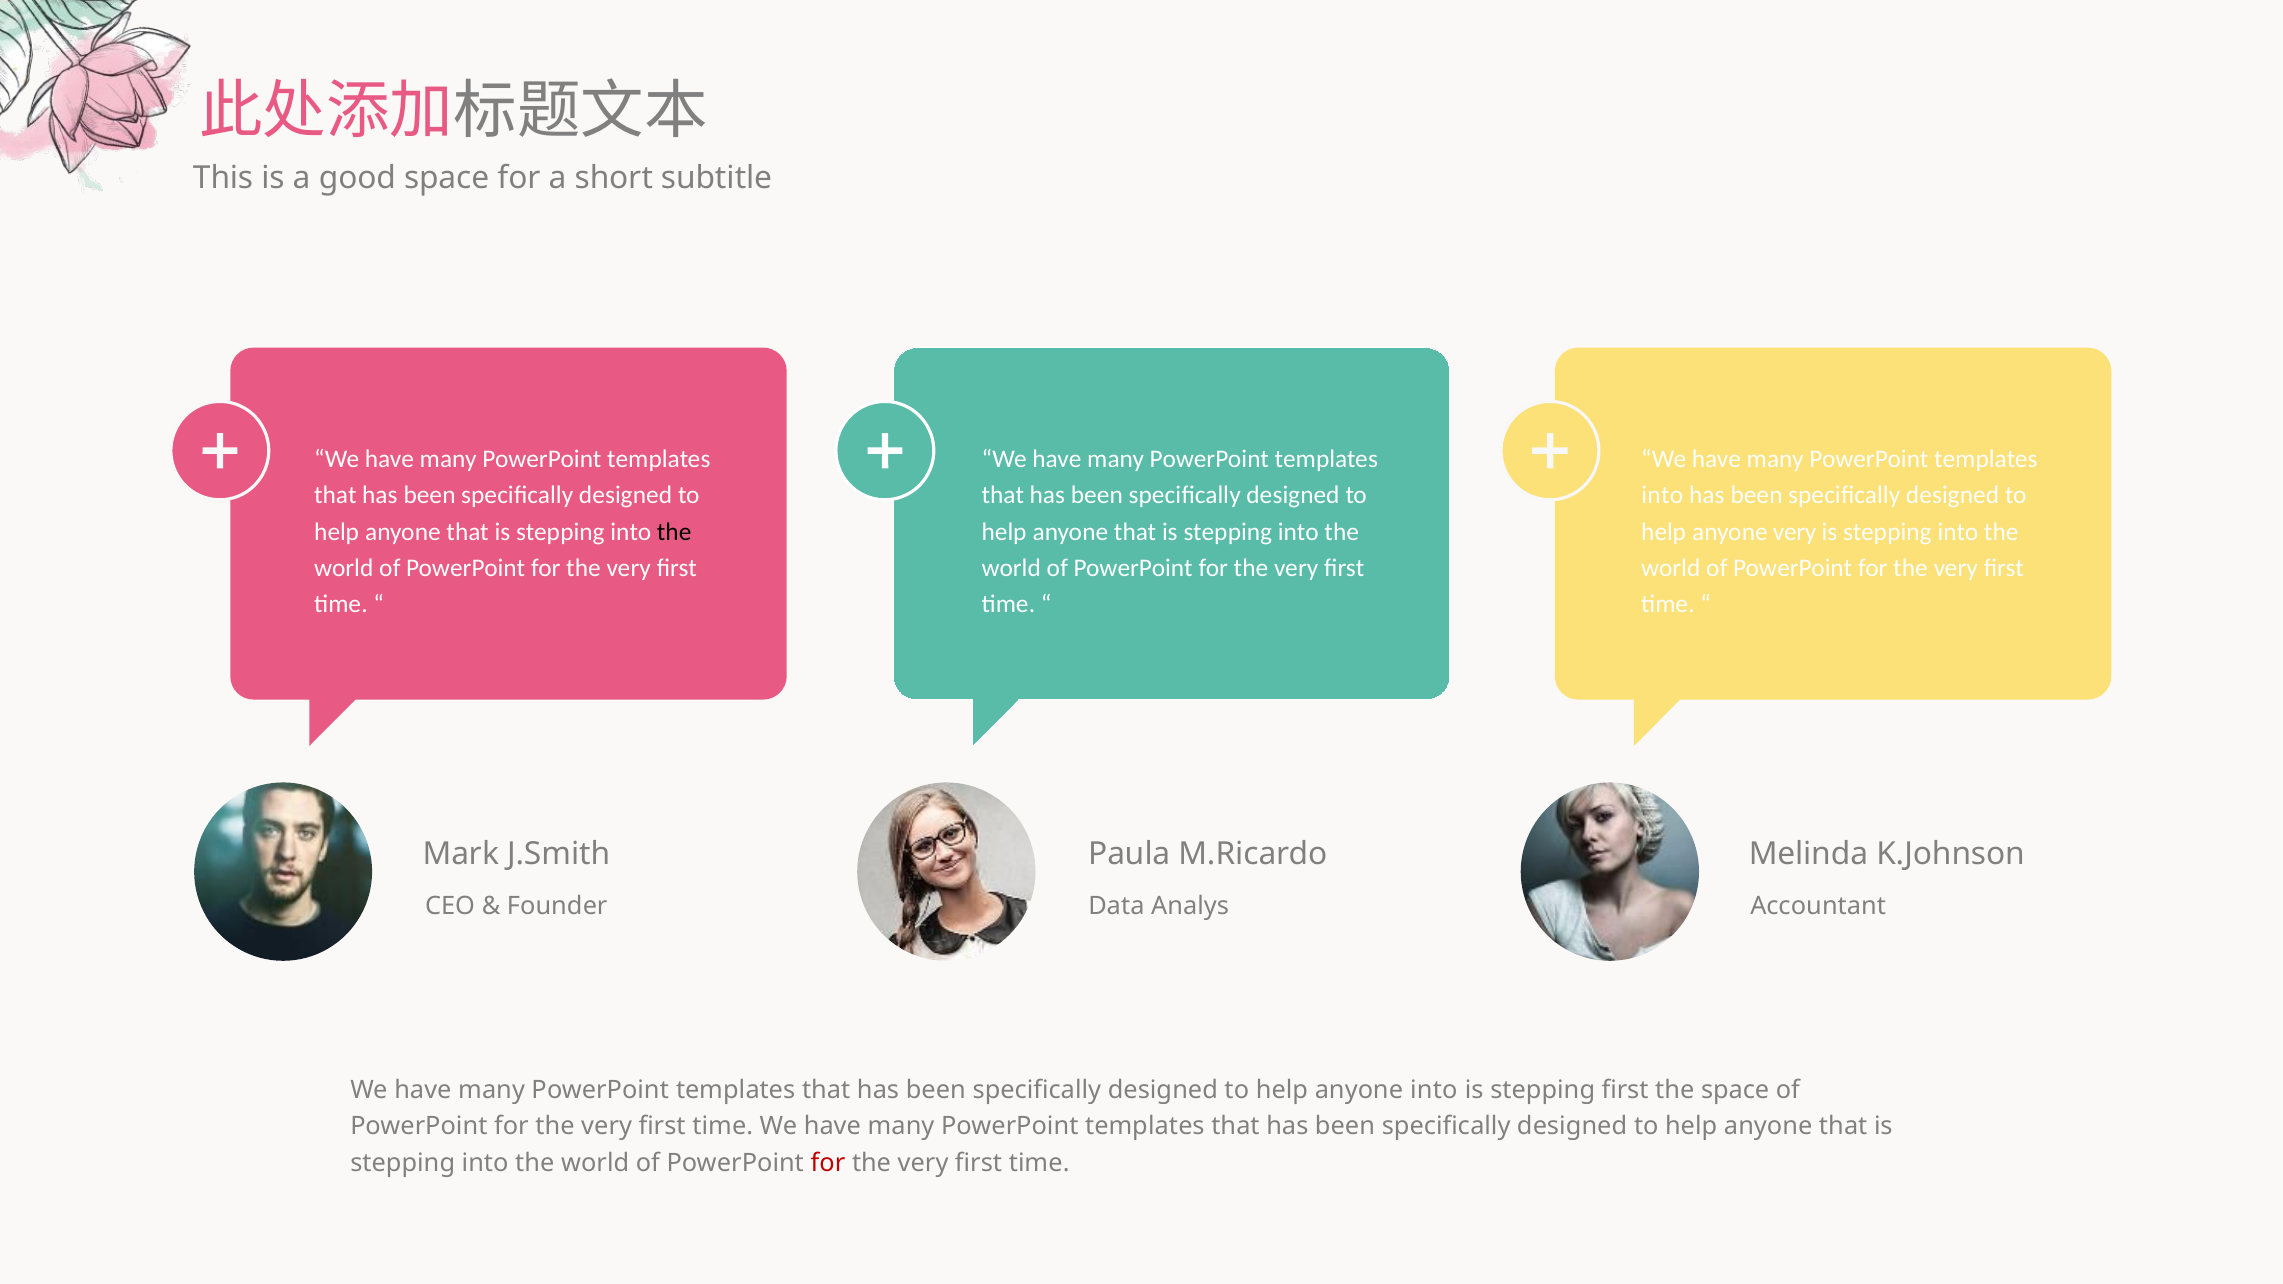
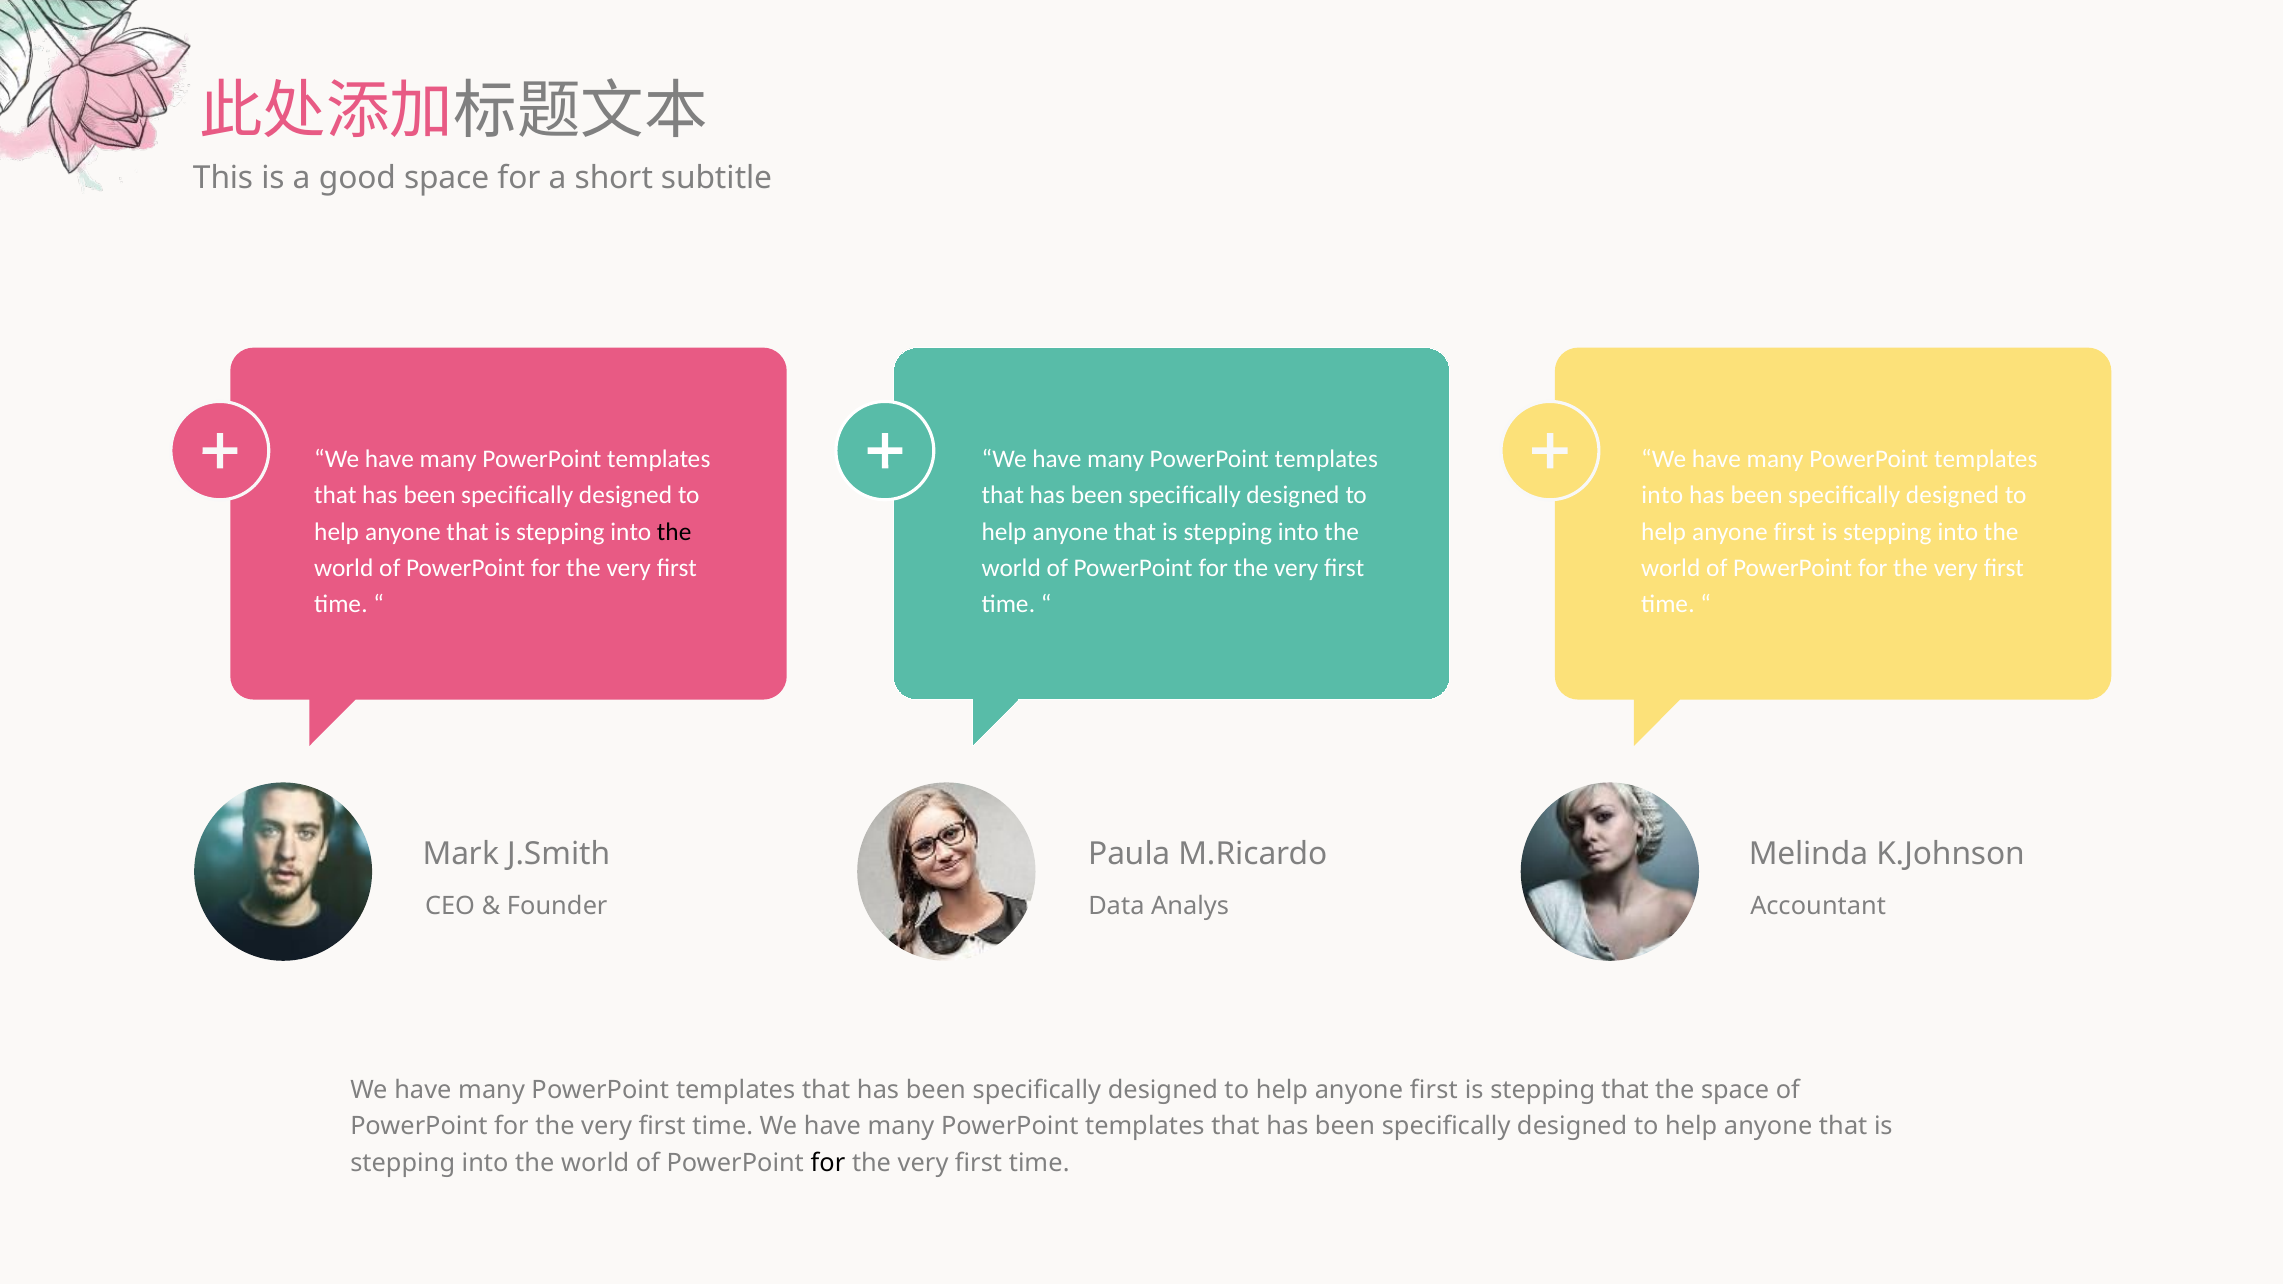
very at (1795, 532): very -> first
into at (1434, 1090): into -> first
stepping first: first -> that
for at (828, 1163) colour: red -> black
